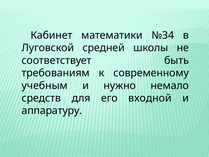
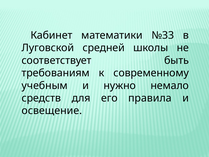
№34: №34 -> №33
входной: входной -> правила
аппаратуру: аппаратуру -> освещение
